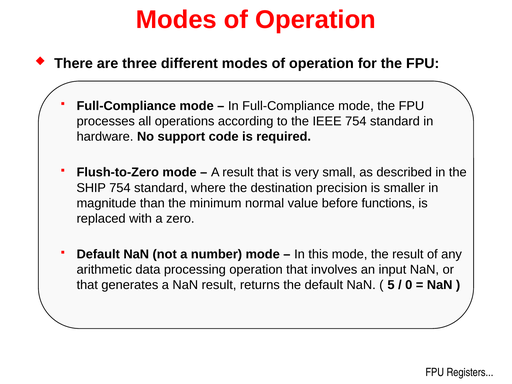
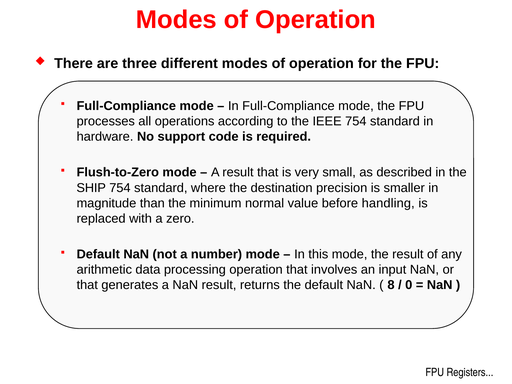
functions: functions -> handling
5: 5 -> 8
